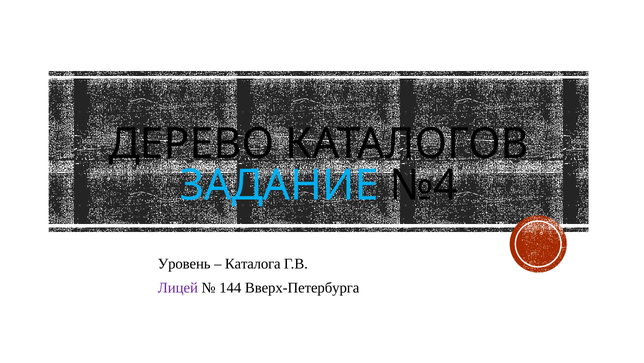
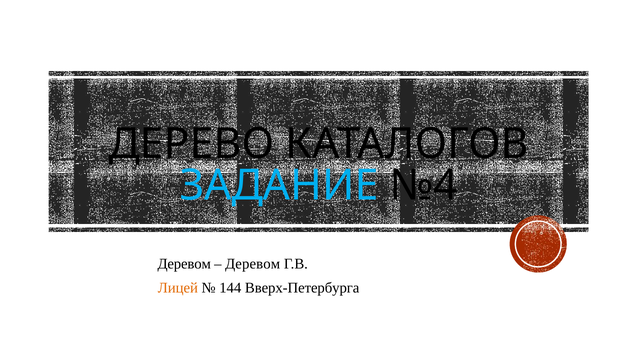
Уровень at (184, 263): Уровень -> Деревом
Каталога at (253, 263): Каталога -> Деревом
Лицей colour: purple -> orange
